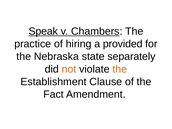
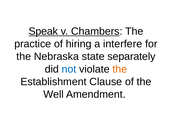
provided: provided -> interfere
not colour: orange -> blue
Fact: Fact -> Well
